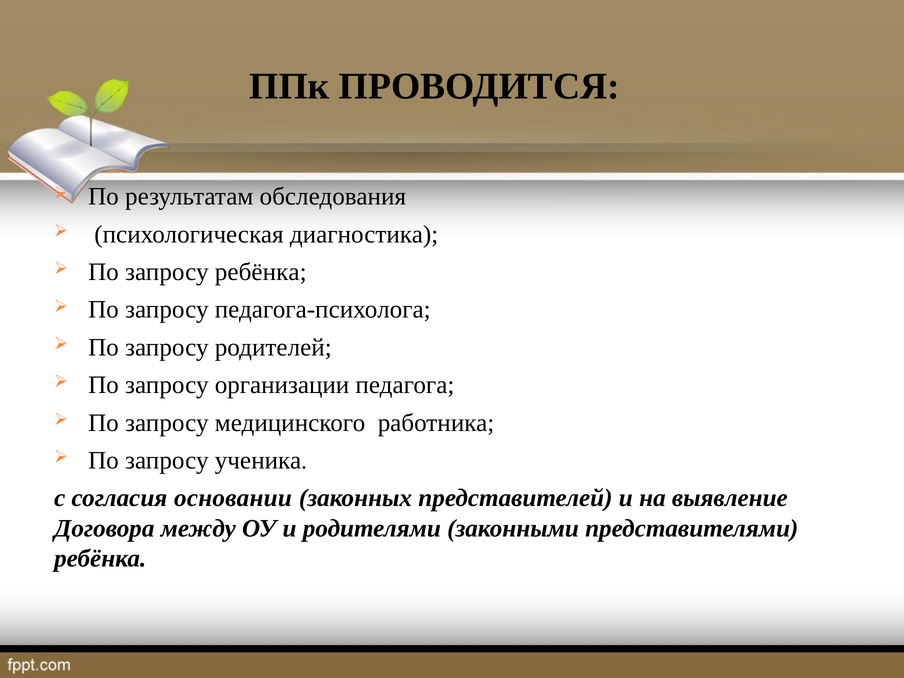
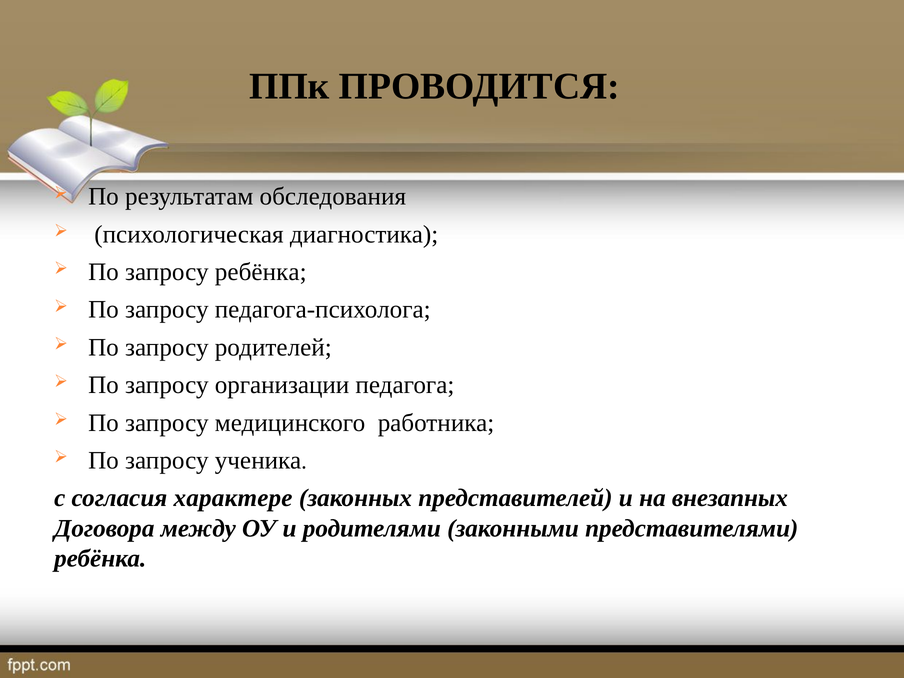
основании: основании -> характере
выявление: выявление -> внезапных
